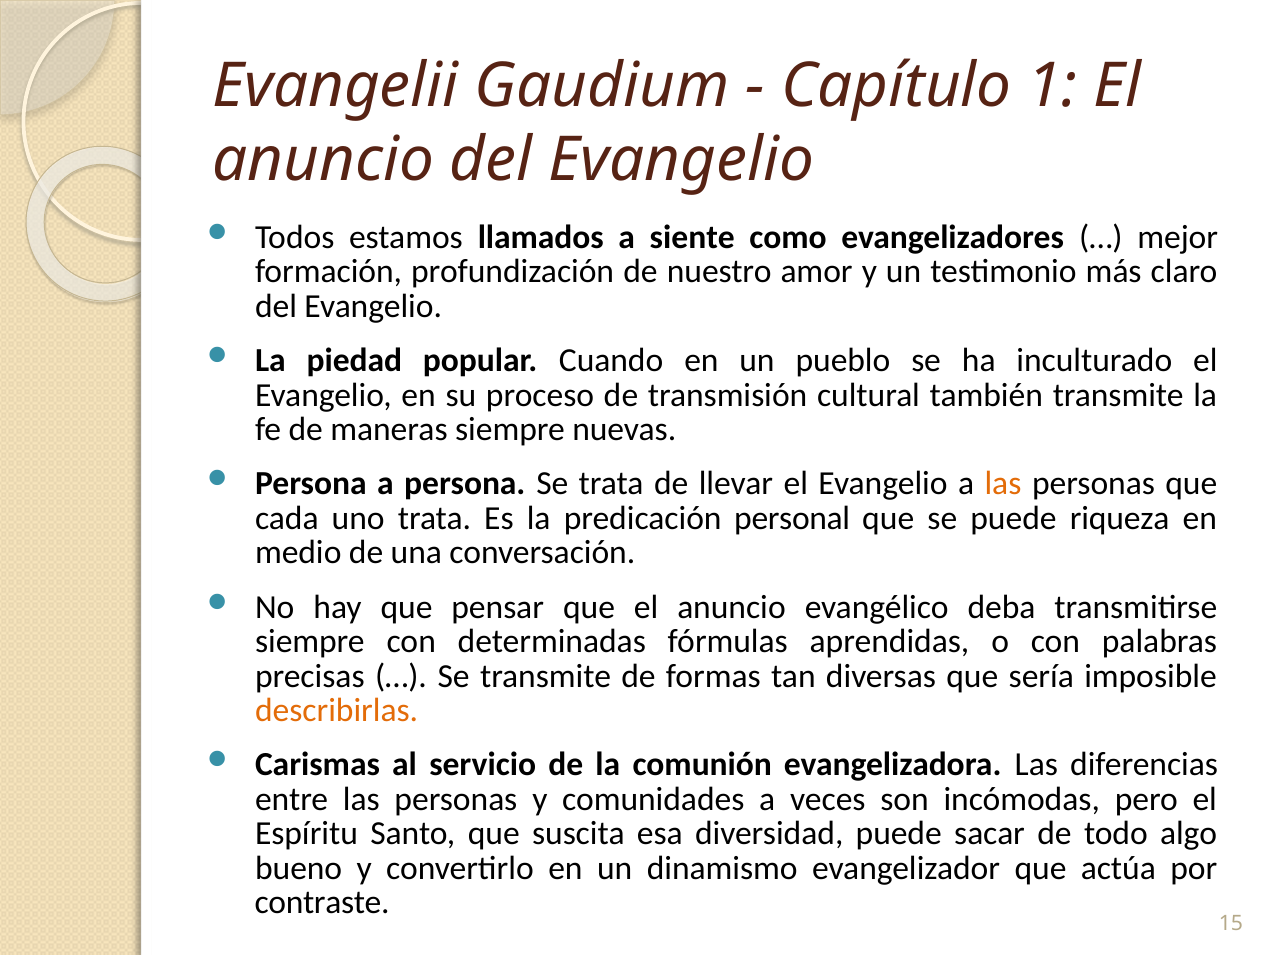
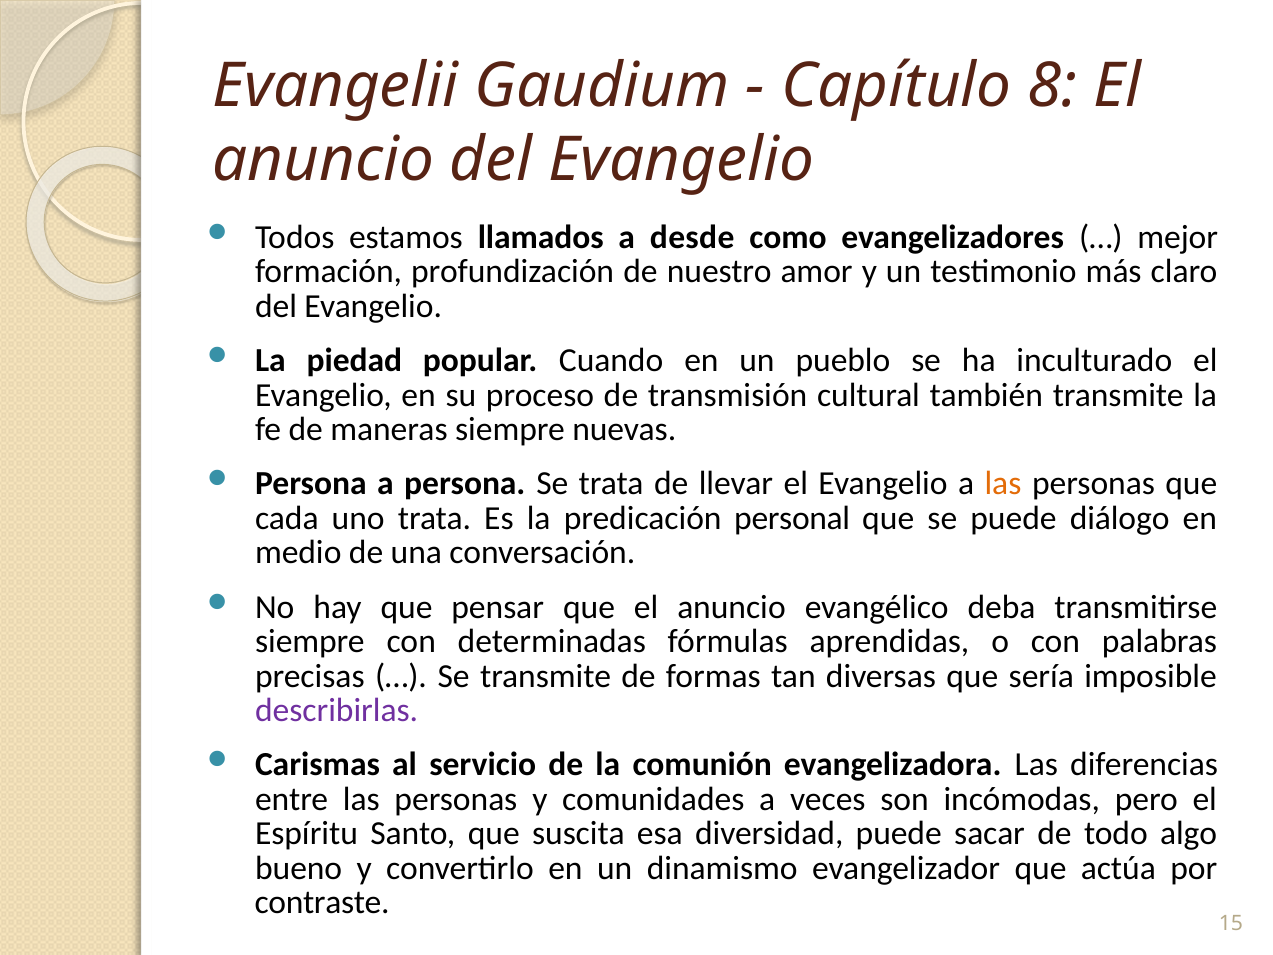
1: 1 -> 8
siente: siente -> desde
riqueza: riqueza -> diálogo
describirlas colour: orange -> purple
